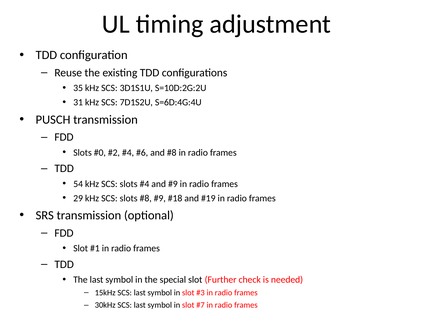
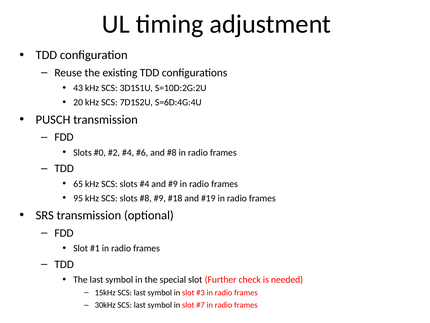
35: 35 -> 43
31: 31 -> 20
54: 54 -> 65
29: 29 -> 95
